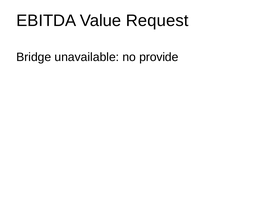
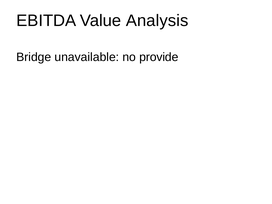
Request: Request -> Analysis
